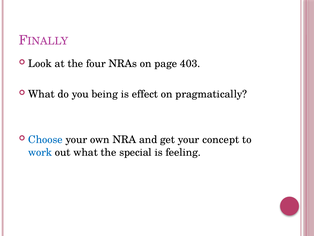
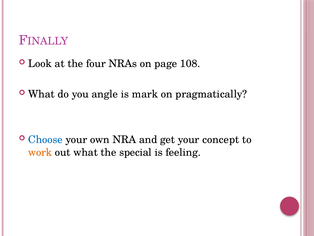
403: 403 -> 108
being: being -> angle
effect: effect -> mark
work colour: blue -> orange
